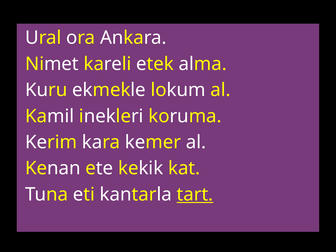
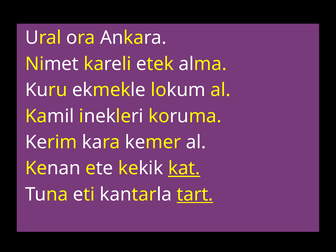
kat underline: none -> present
